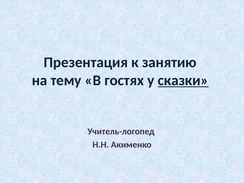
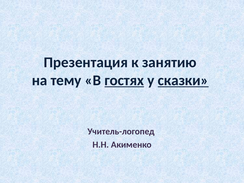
гостях underline: none -> present
